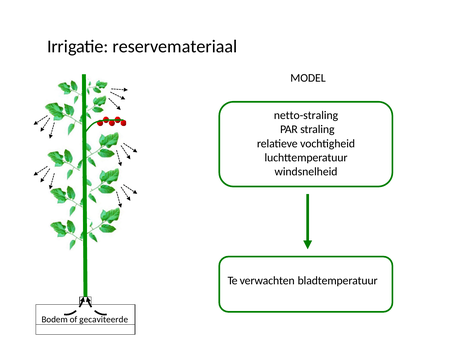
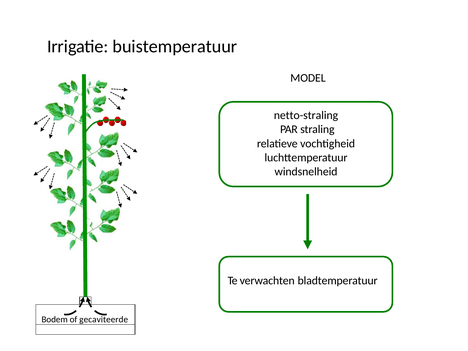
reservemateriaal: reservemateriaal -> buistemperatuur
